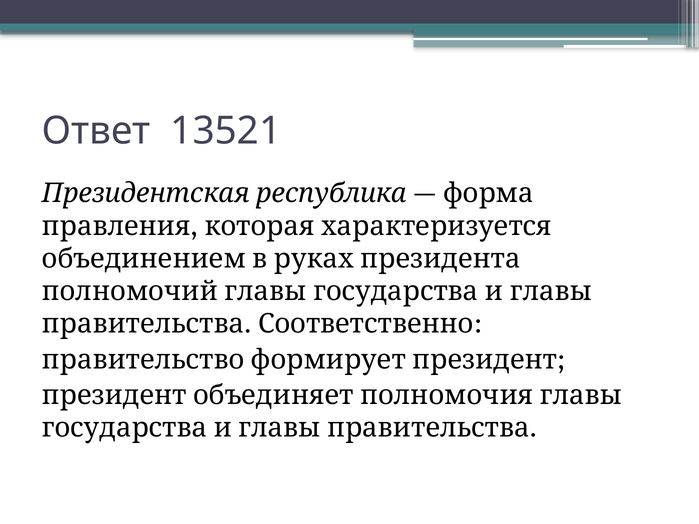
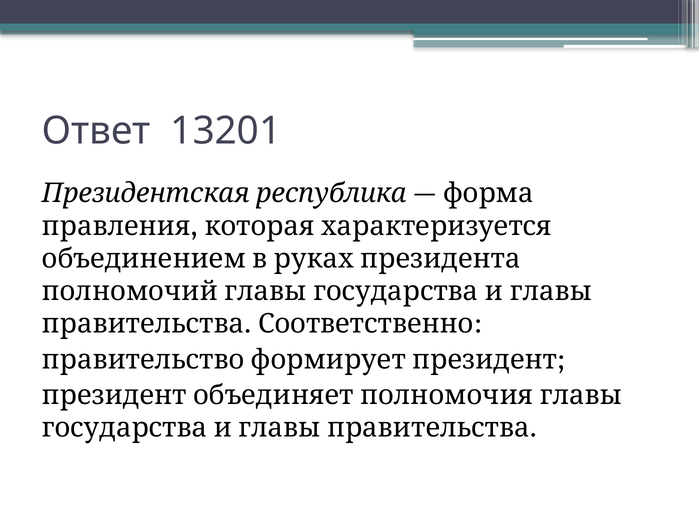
13521: 13521 -> 13201
